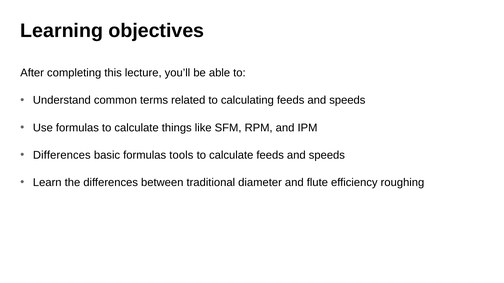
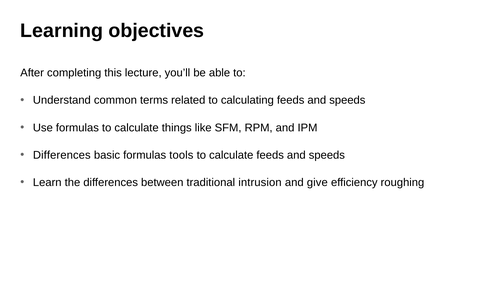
diameter: diameter -> intrusion
flute: flute -> give
